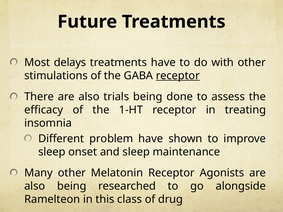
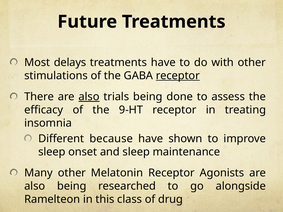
also at (89, 97) underline: none -> present
1-HT: 1-HT -> 9-HT
problem: problem -> because
